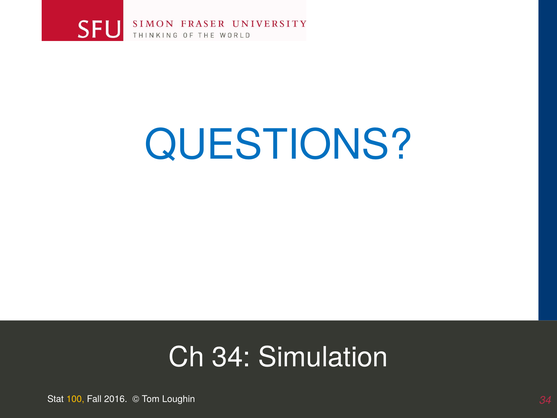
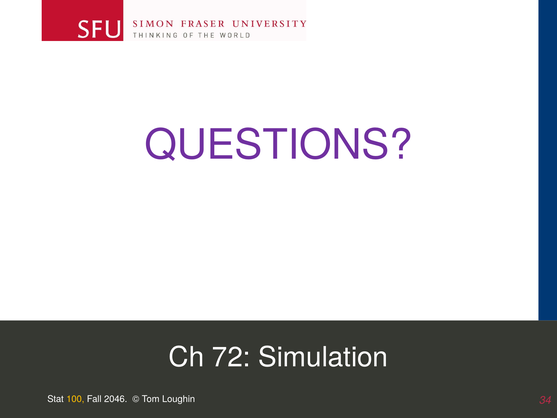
QUESTIONS colour: blue -> purple
Ch 34: 34 -> 72
2016: 2016 -> 2046
